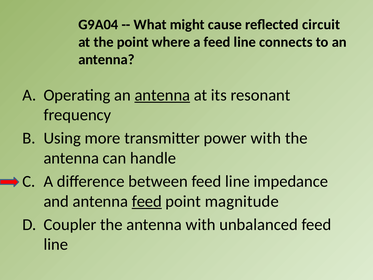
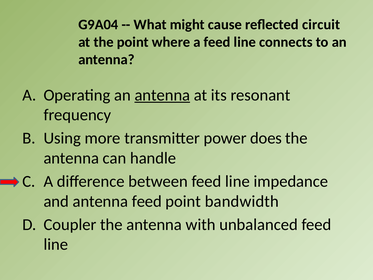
power with: with -> does
feed at (147, 201) underline: present -> none
magnitude: magnitude -> bandwidth
